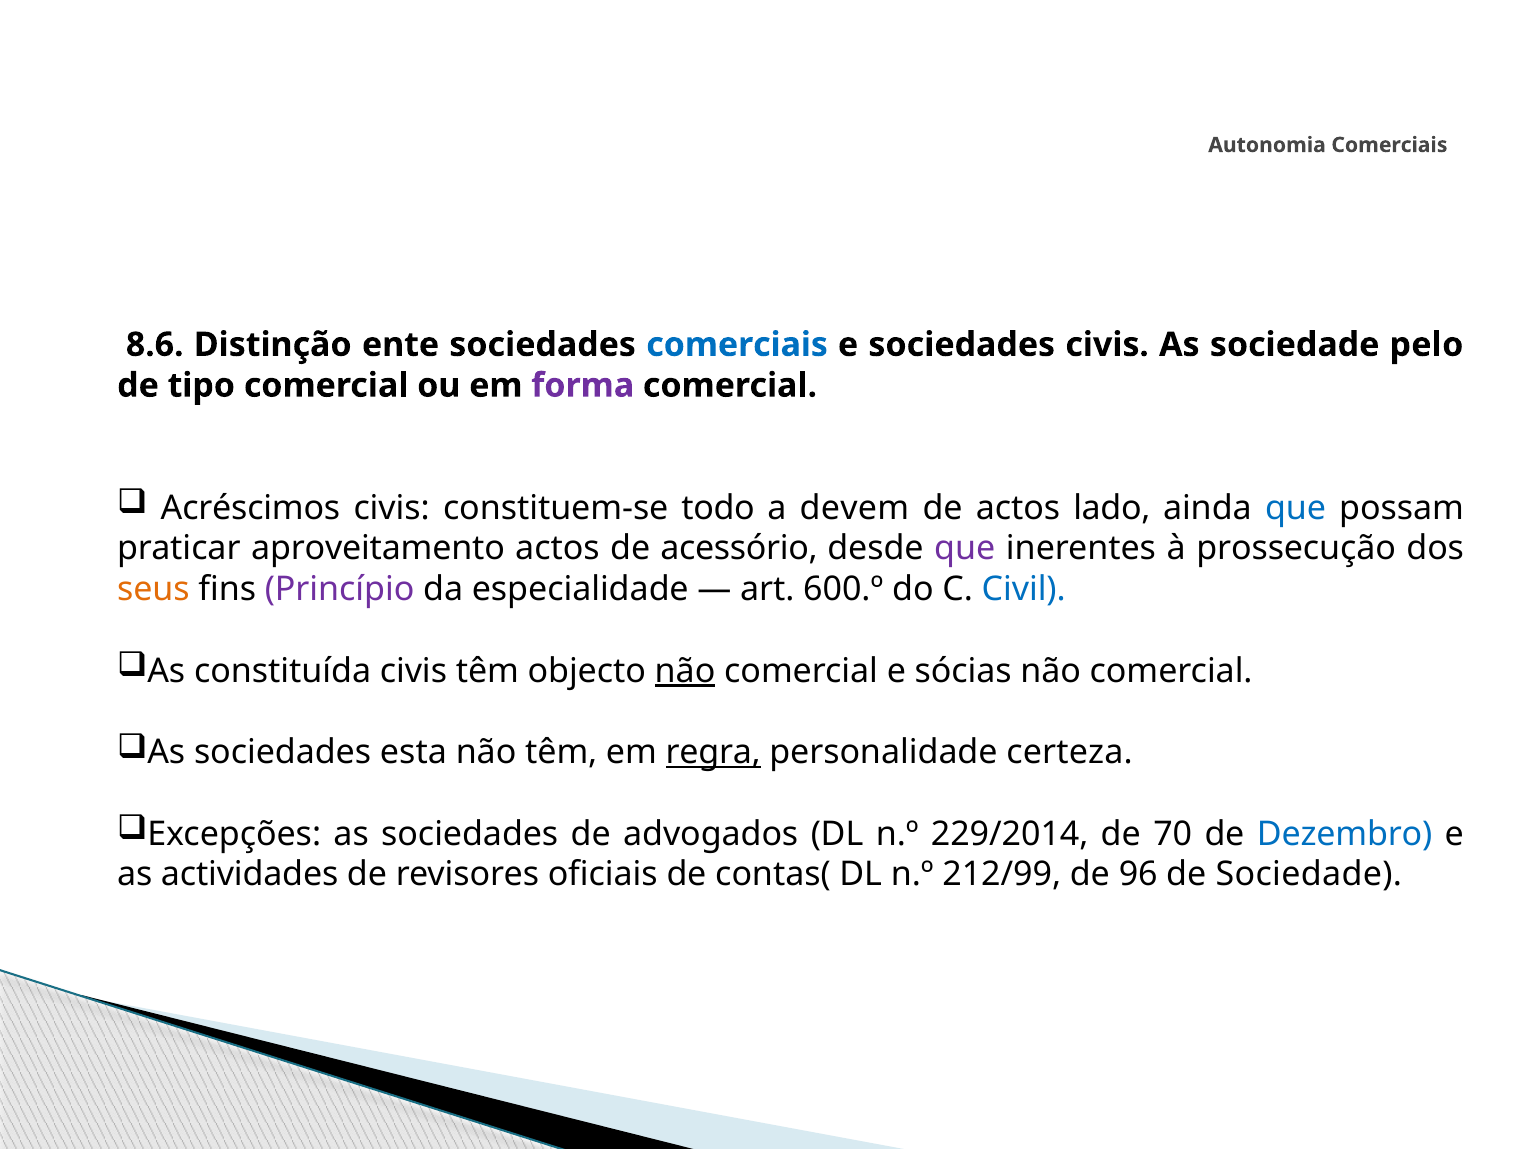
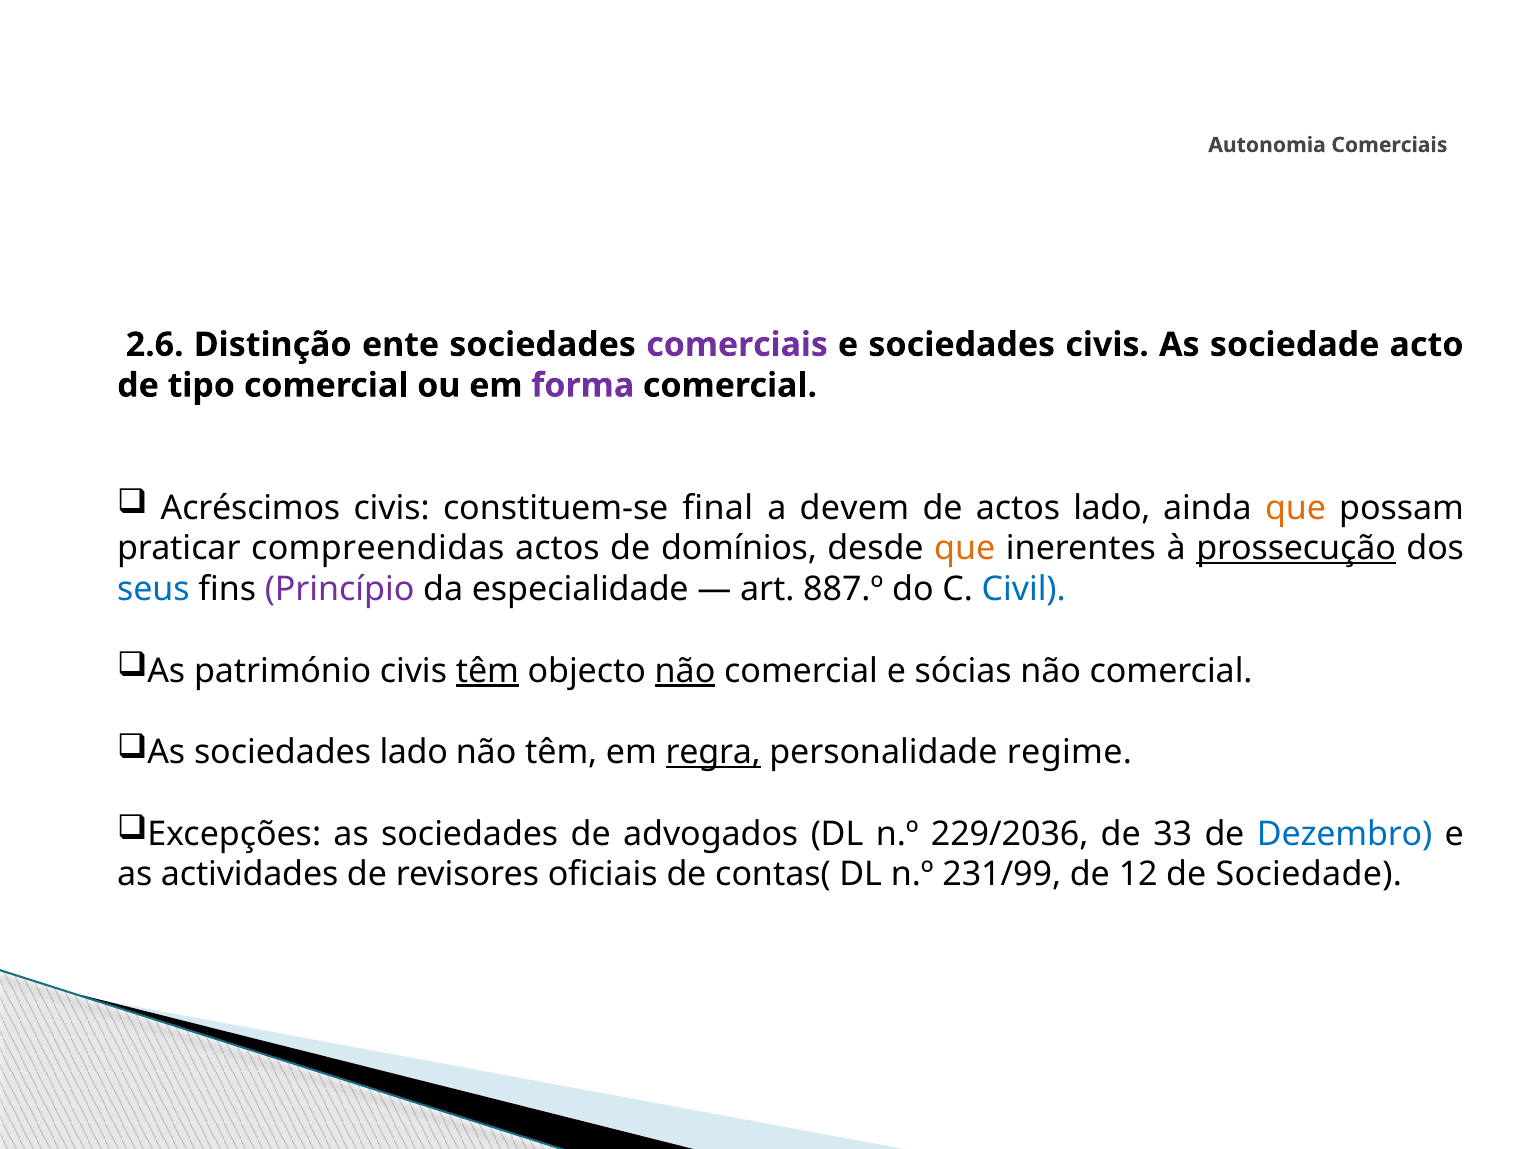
8.6: 8.6 -> 2.6
comerciais at (737, 345) colour: blue -> purple
pelo: pelo -> acto
todo: todo -> final
que at (1296, 508) colour: blue -> orange
aproveitamento: aproveitamento -> compreendidas
acessório: acessório -> domínios
que at (965, 549) colour: purple -> orange
prossecução underline: none -> present
seus colour: orange -> blue
600.º: 600.º -> 887.º
constituída: constituída -> património
têm at (487, 671) underline: none -> present
sociedades esta: esta -> lado
certeza: certeza -> regime
229/2014: 229/2014 -> 229/2036
70: 70 -> 33
212/99: 212/99 -> 231/99
96: 96 -> 12
